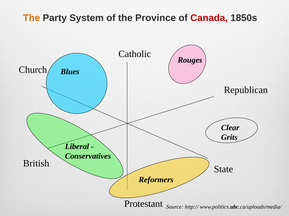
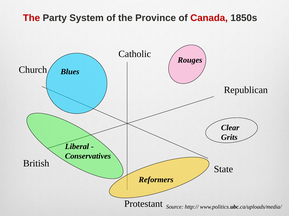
The at (31, 18) colour: orange -> red
